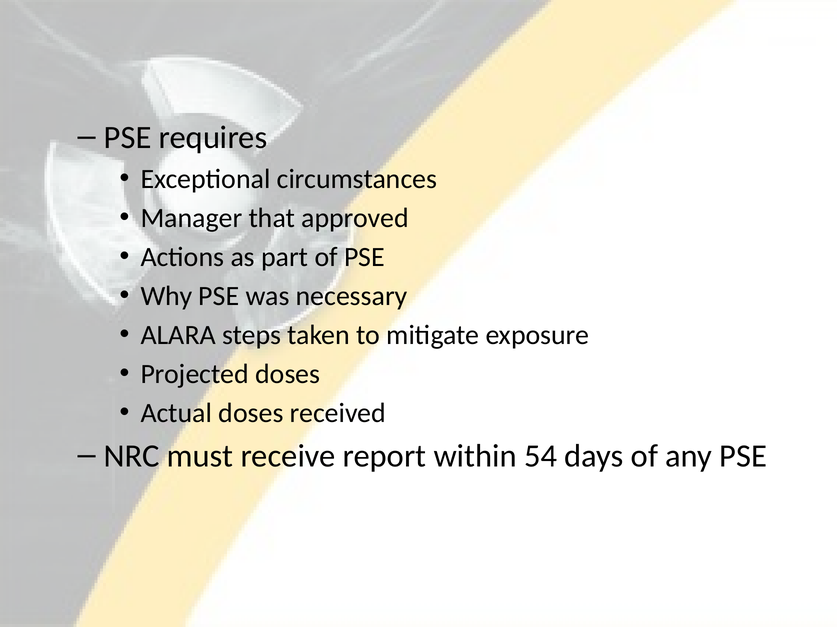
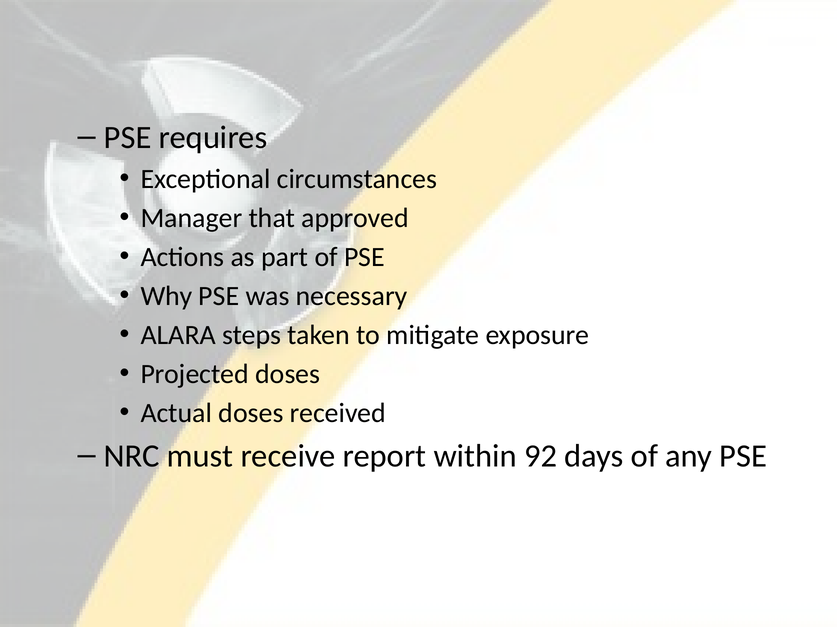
54: 54 -> 92
